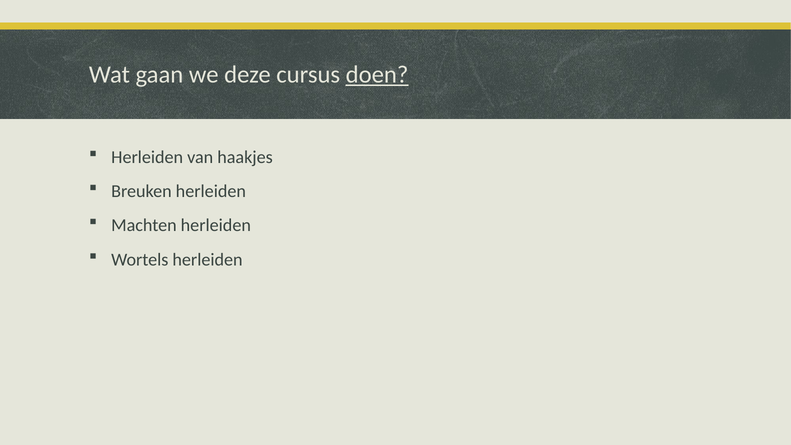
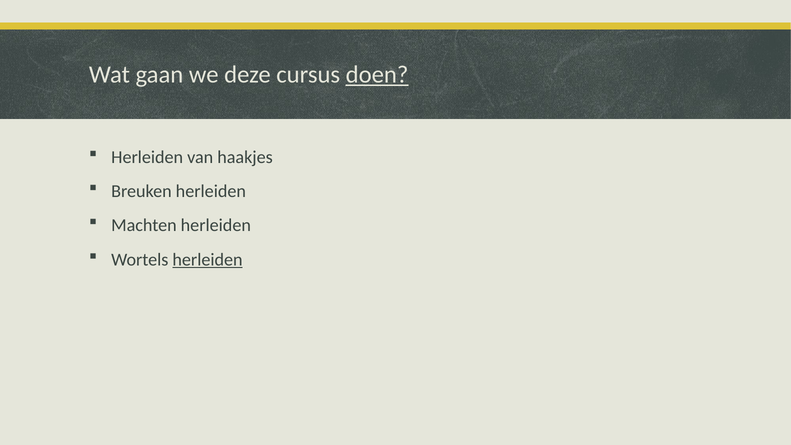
herleiden at (208, 260) underline: none -> present
